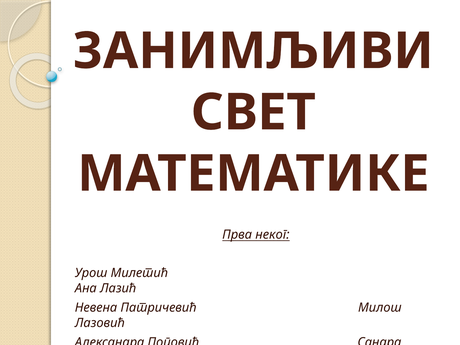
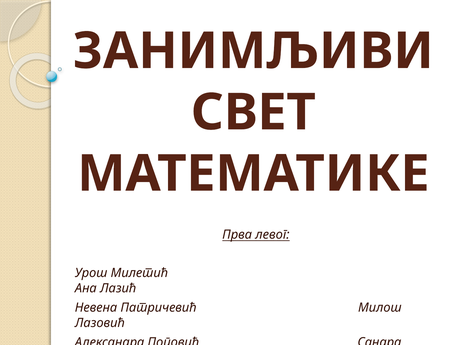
неког: неког -> левог
